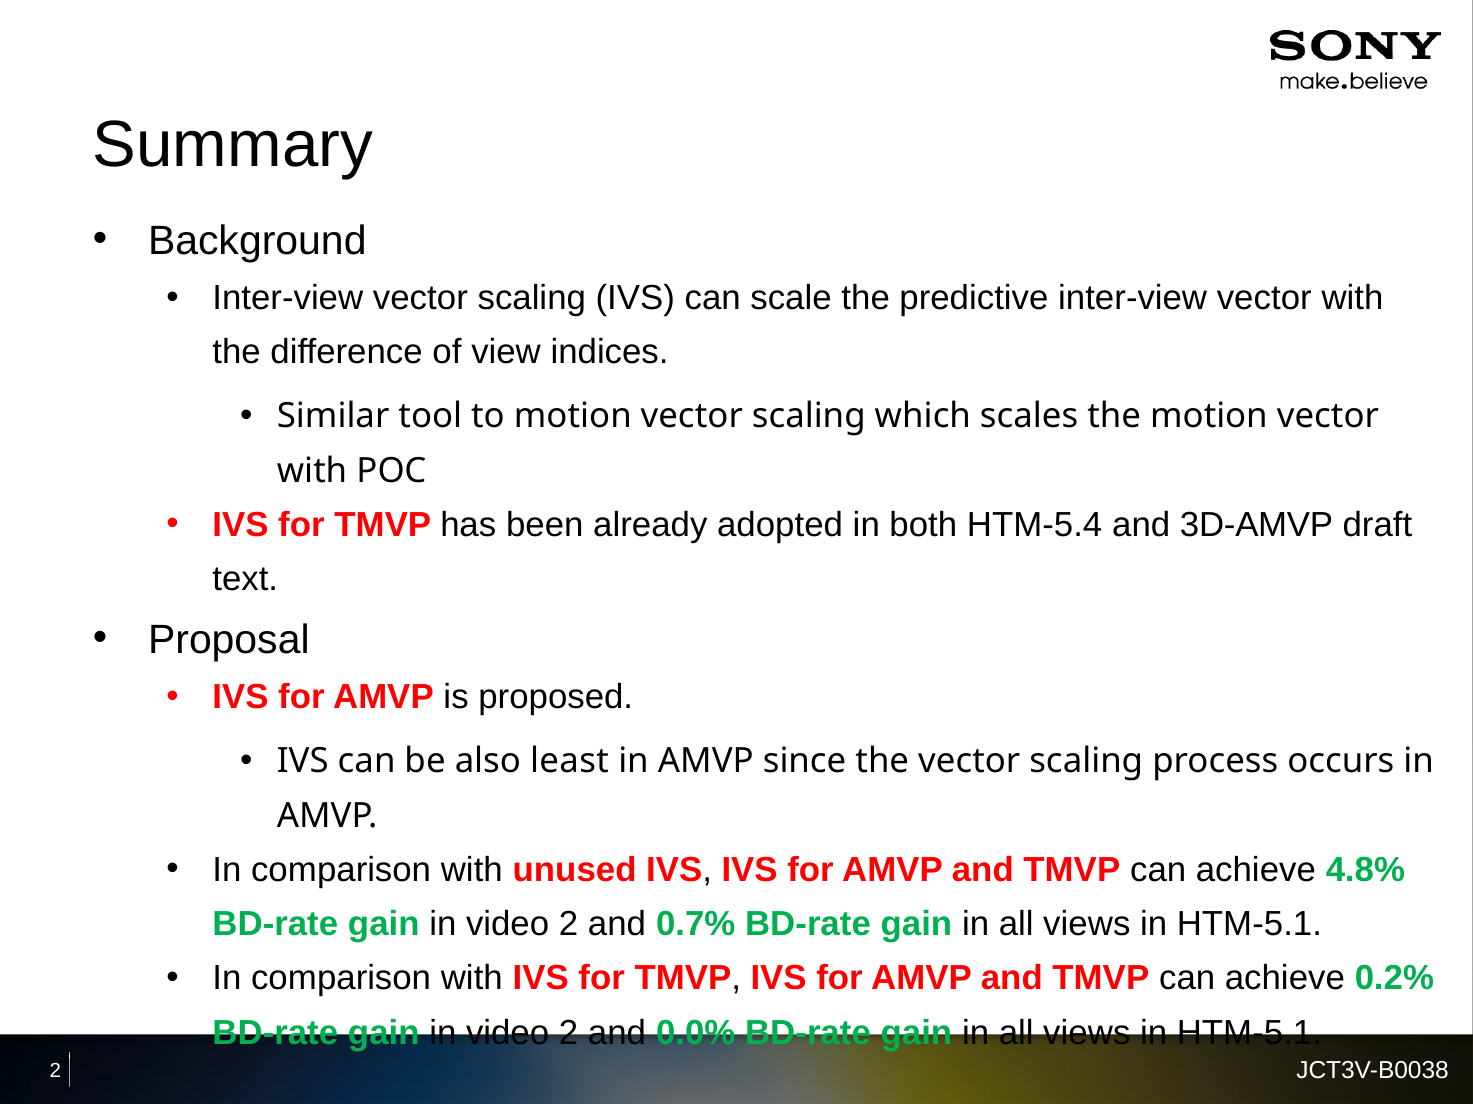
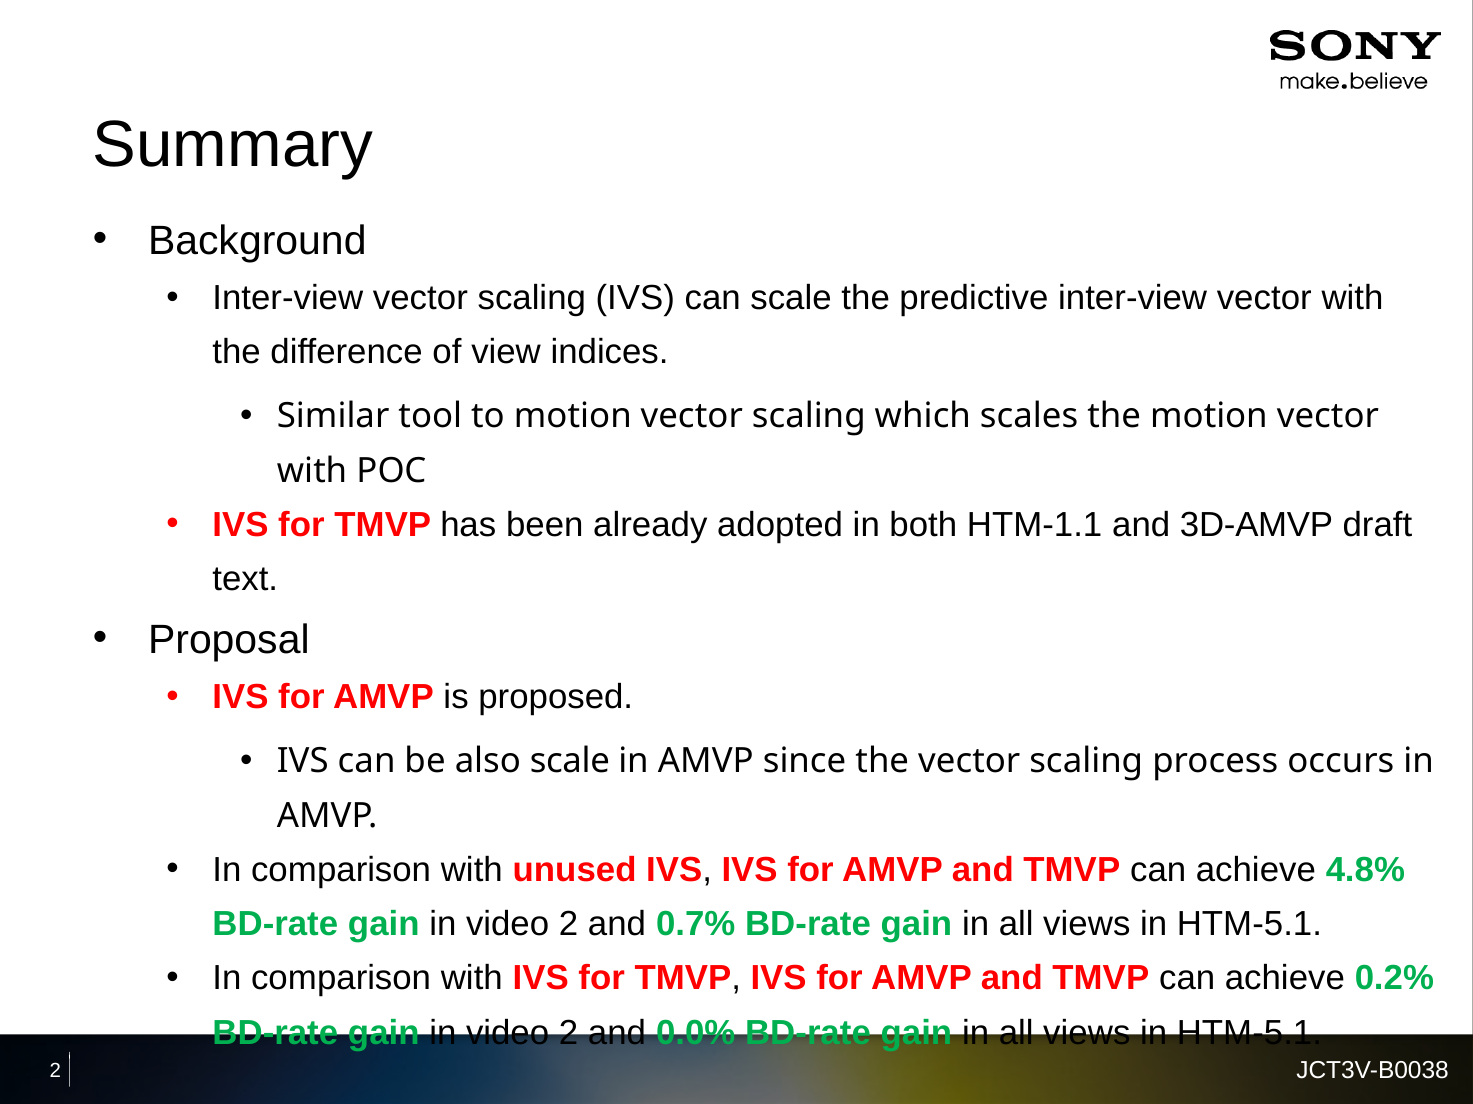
HTM-5.4: HTM-5.4 -> HTM-1.1
also least: least -> scale
